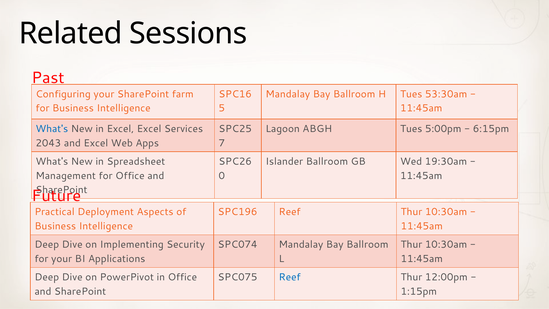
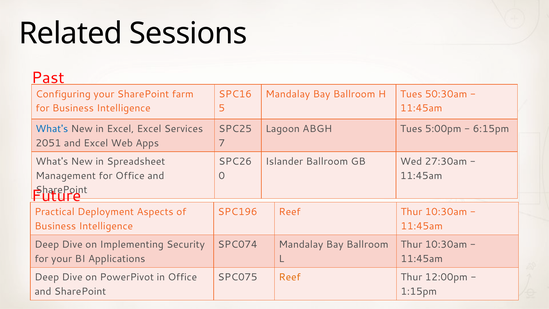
53:30am: 53:30am -> 50:30am
2043: 2043 -> 2051
19:30am: 19:30am -> 27:30am
Reef at (290, 277) colour: blue -> orange
